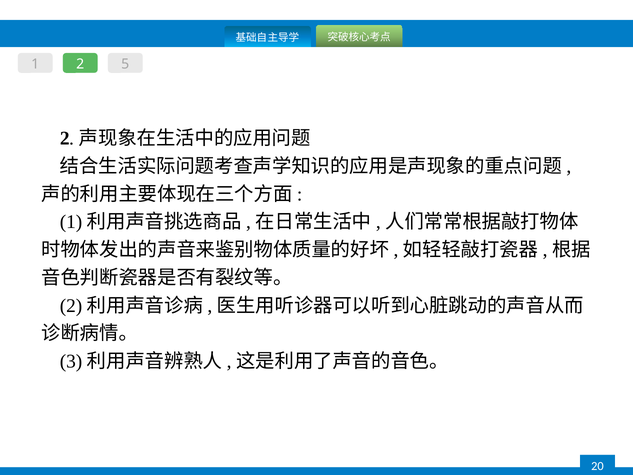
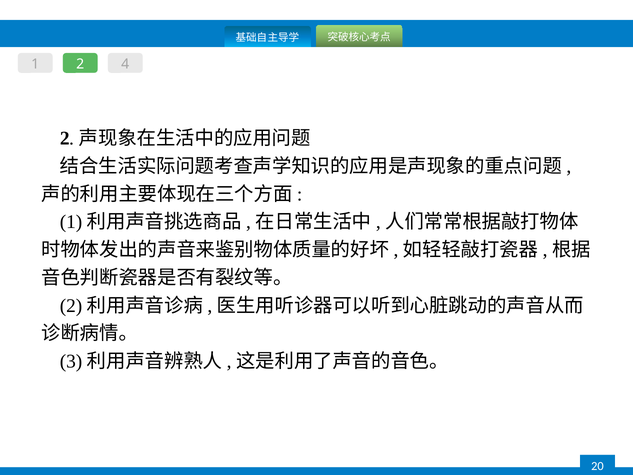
5: 5 -> 4
